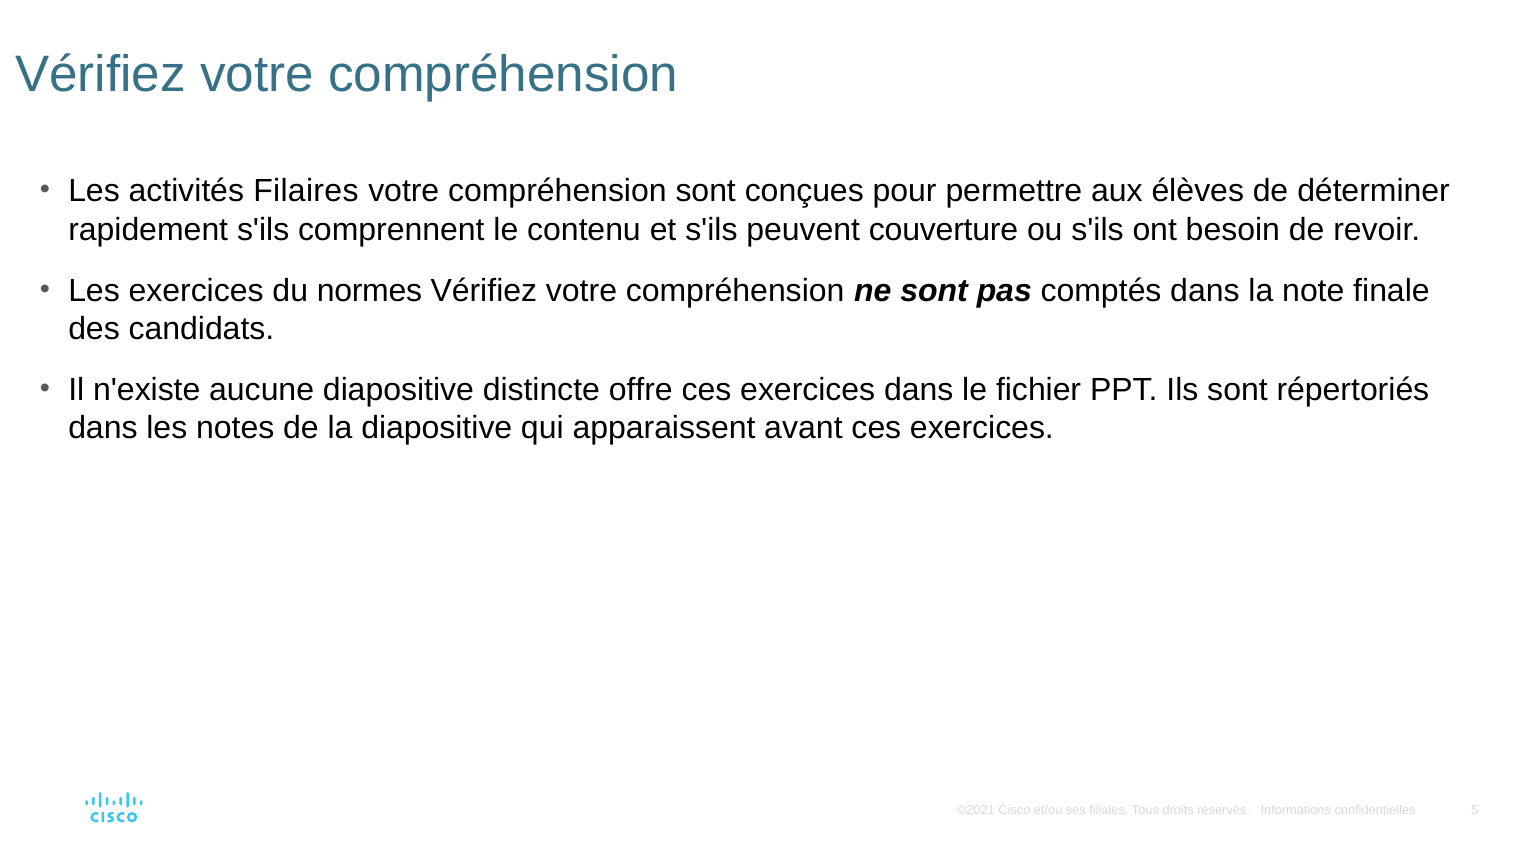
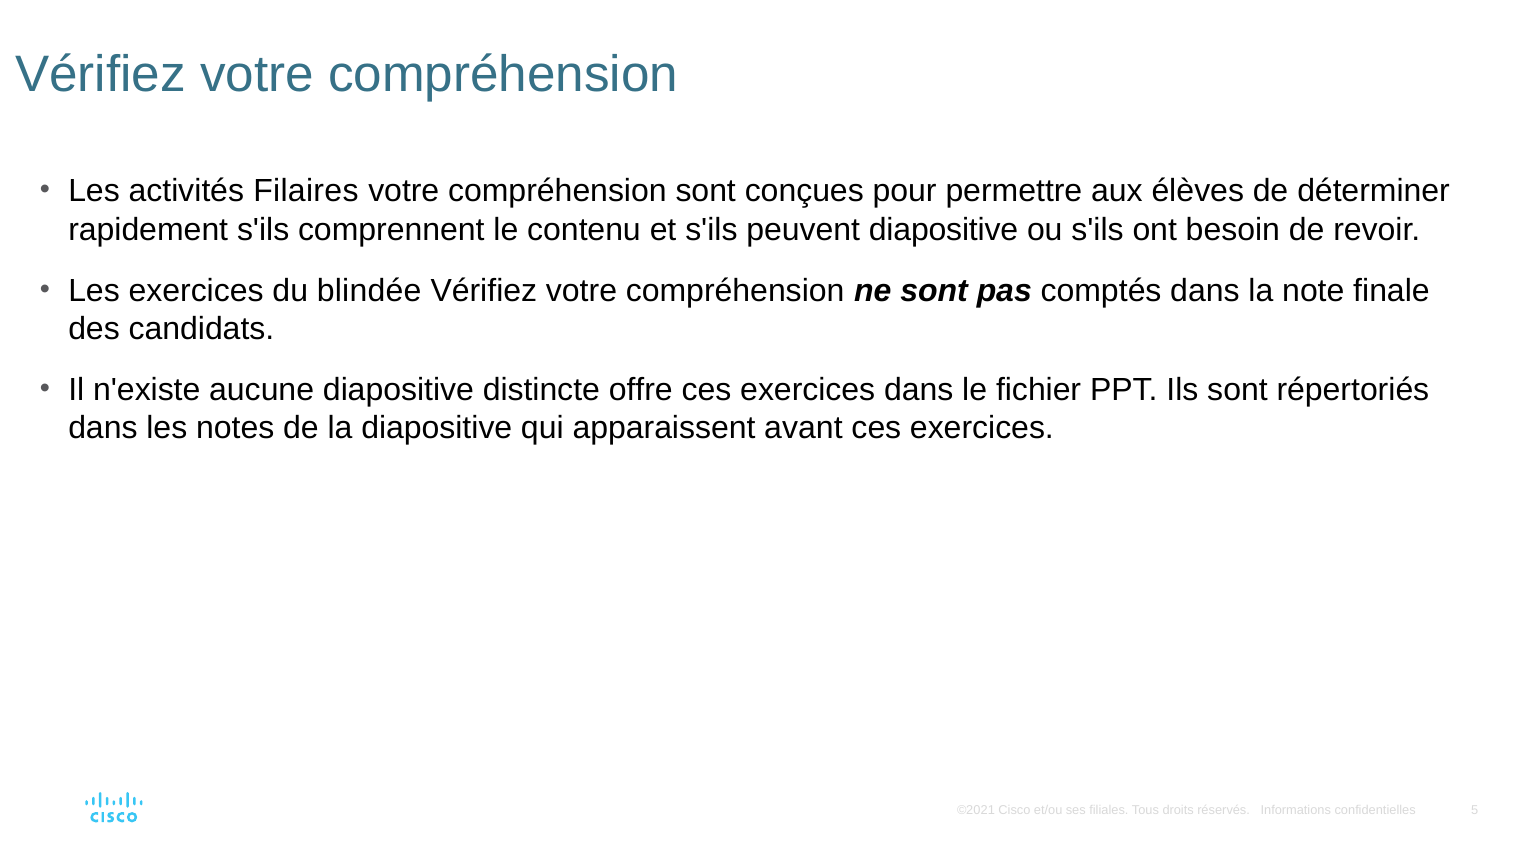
peuvent couverture: couverture -> diapositive
normes: normes -> blindée
